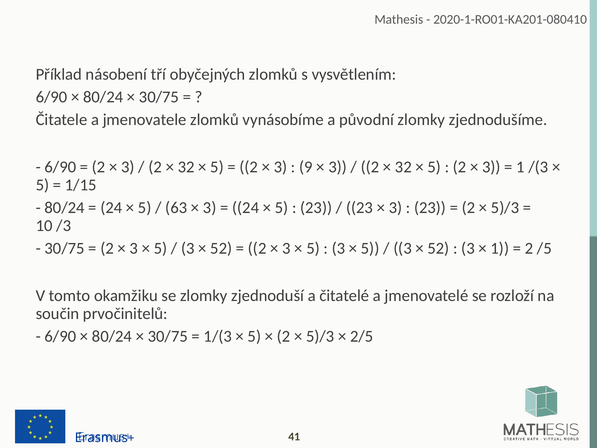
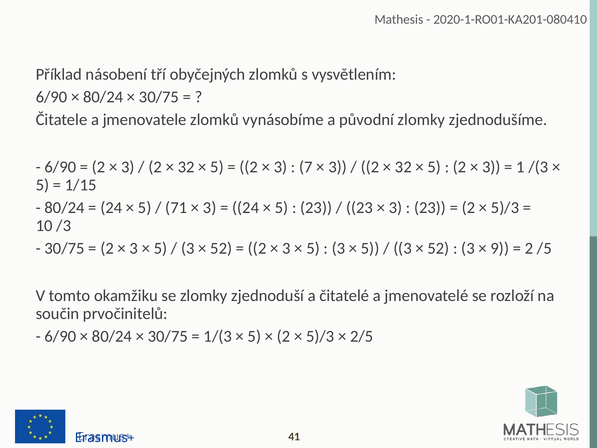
9: 9 -> 7
63: 63 -> 71
1 at (500, 248): 1 -> 9
